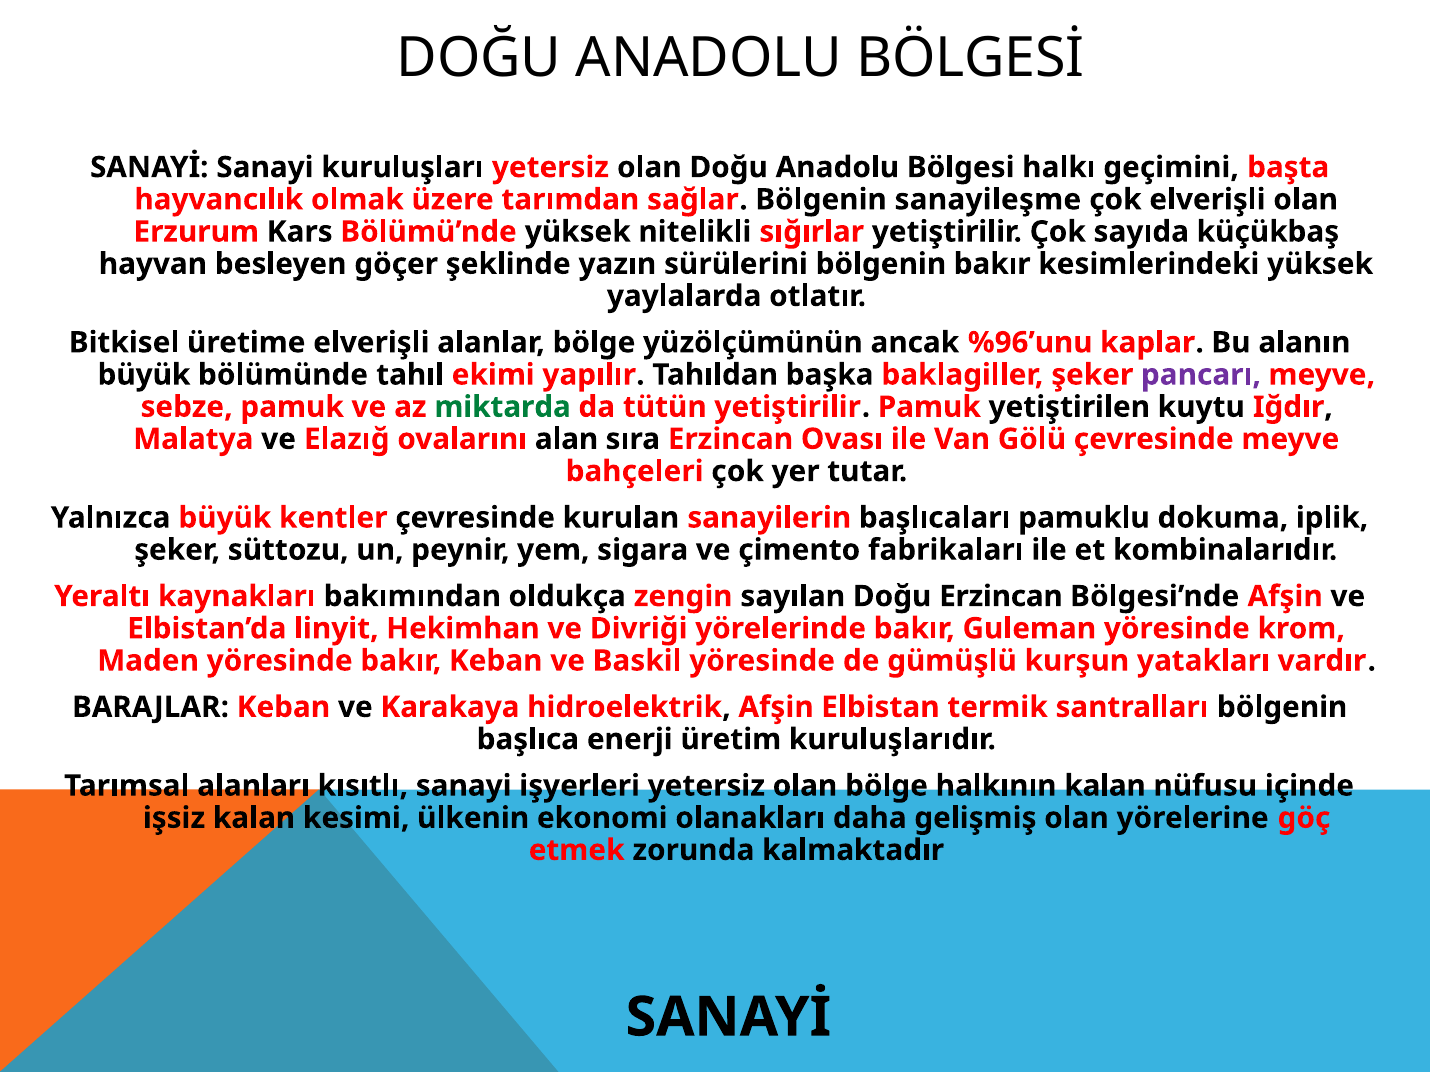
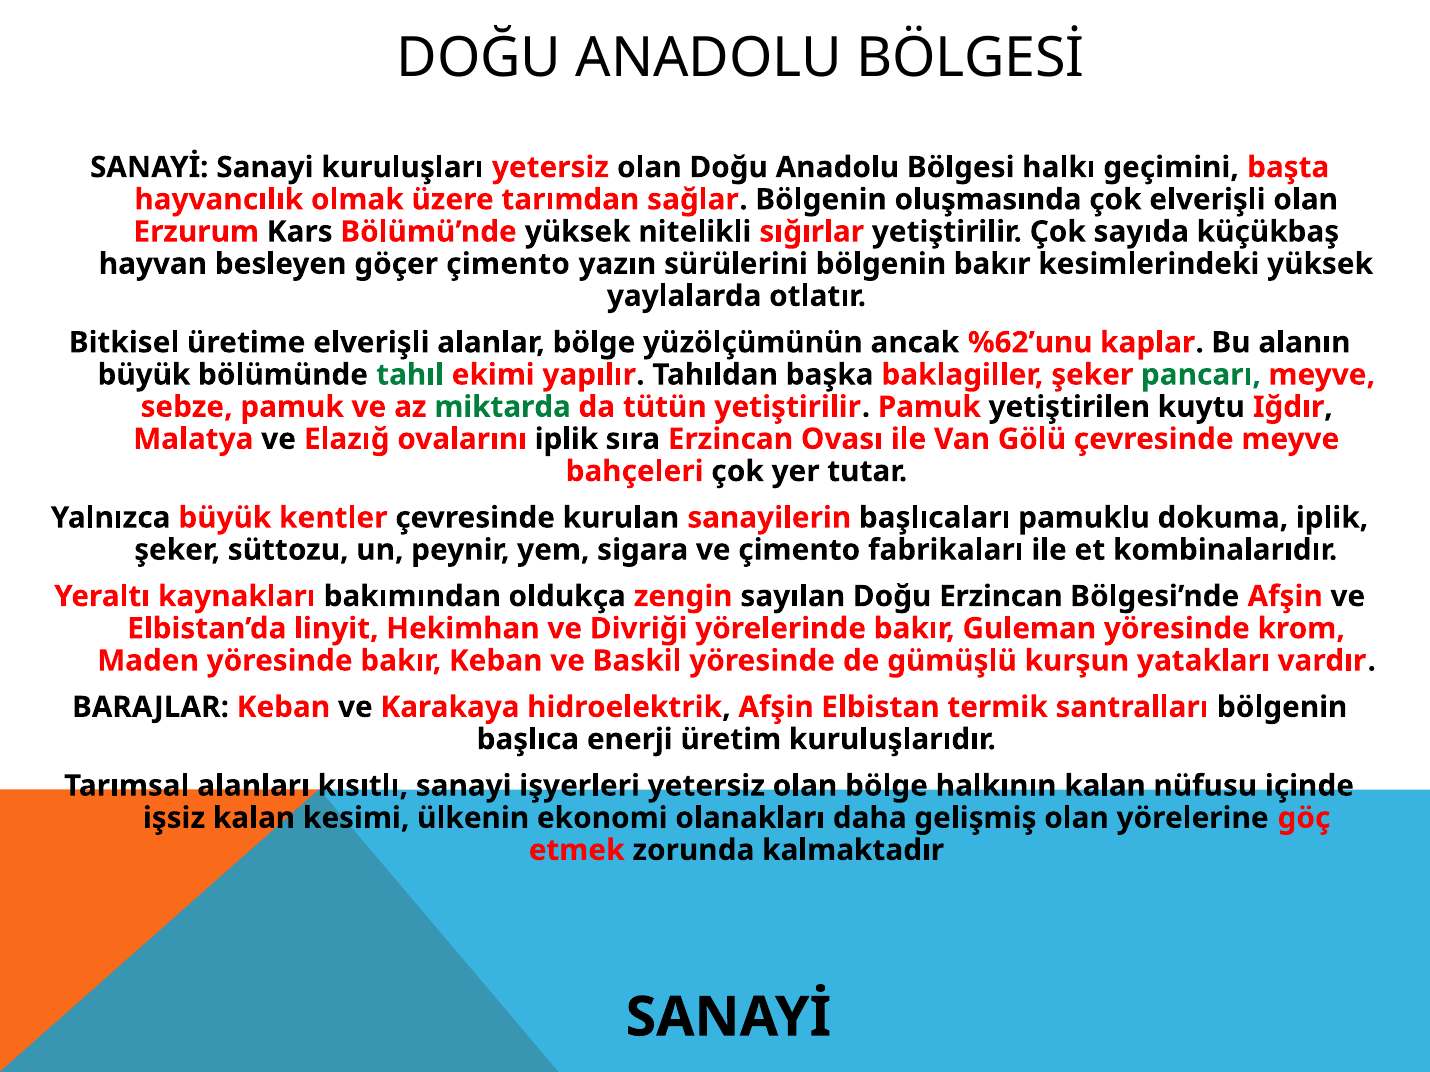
sanayileşme: sanayileşme -> oluşmasında
göçer şeklinde: şeklinde -> çimento
%96’unu: %96’unu -> %62’unu
tahıl colour: black -> green
pancarı colour: purple -> green
ovalarını alan: alan -> iplik
